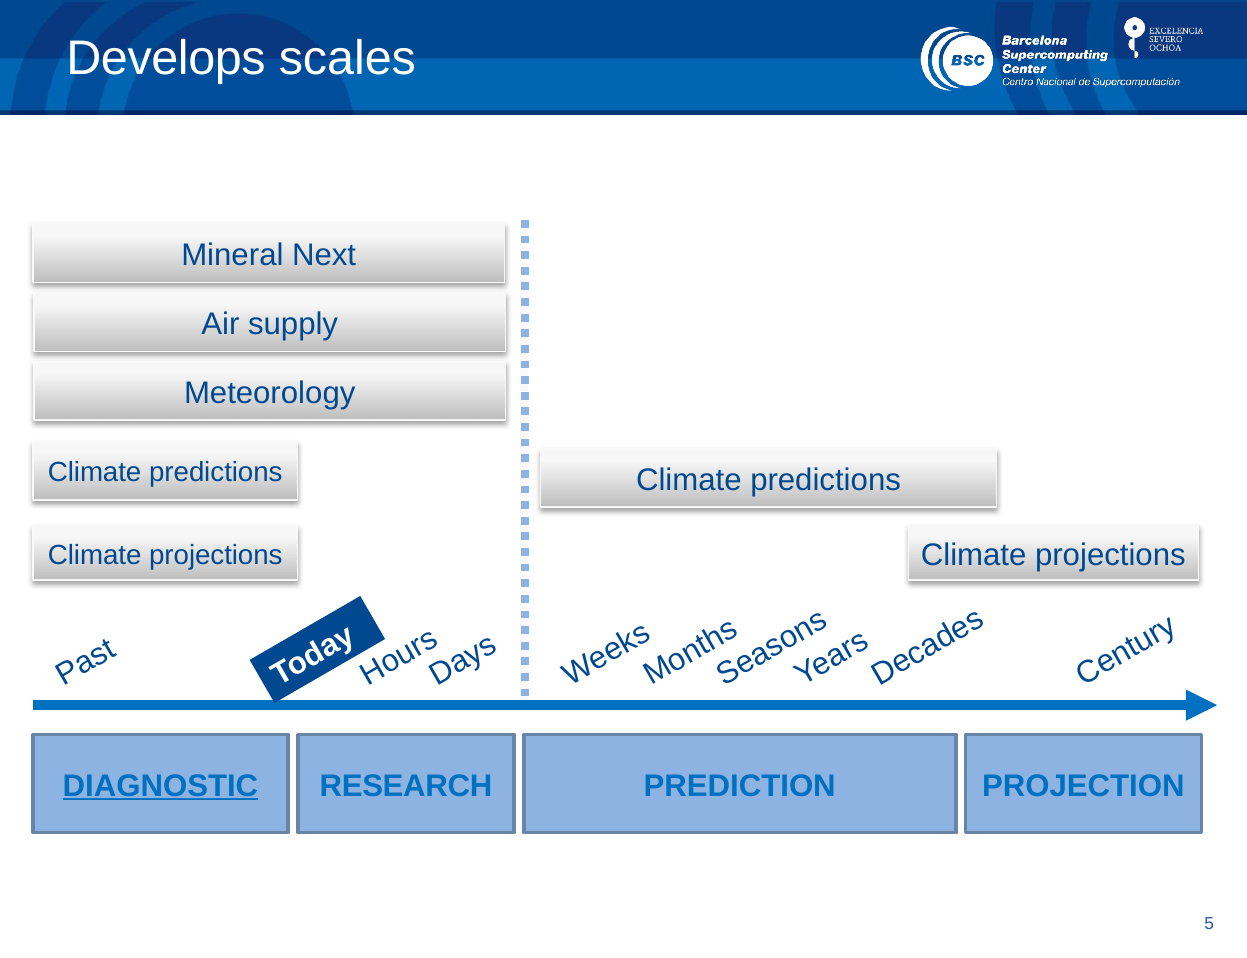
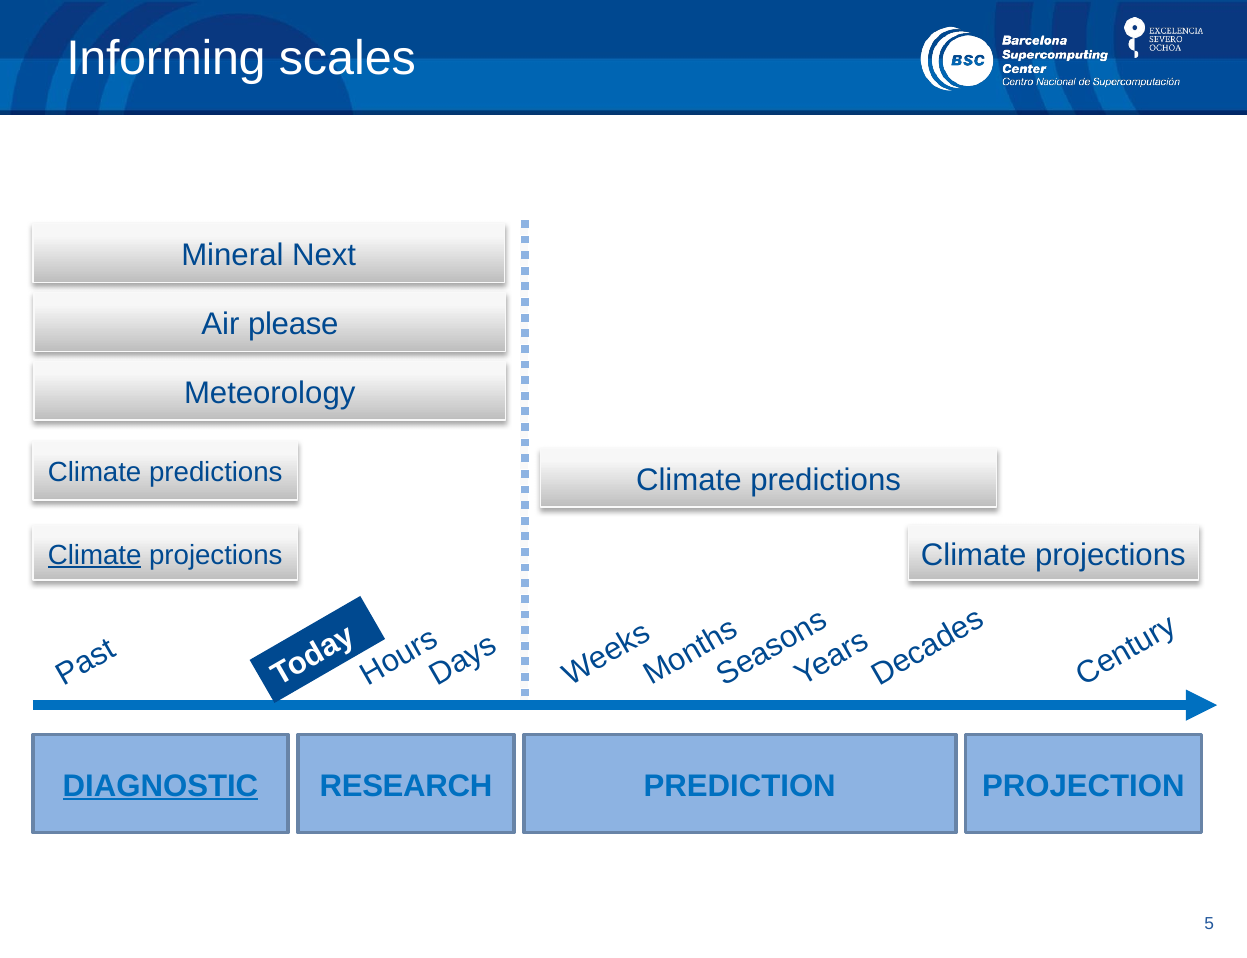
Develops: Develops -> Informing
supply: supply -> please
Climate at (95, 555) underline: none -> present
